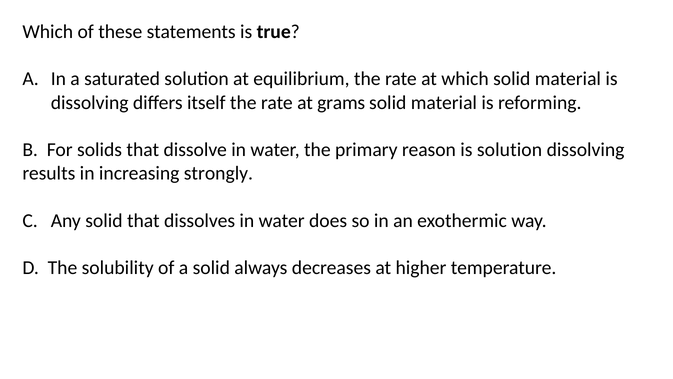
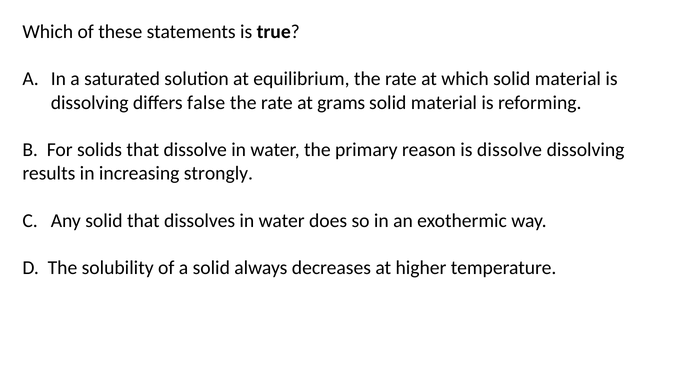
itself: itself -> false
is solution: solution -> dissolve
